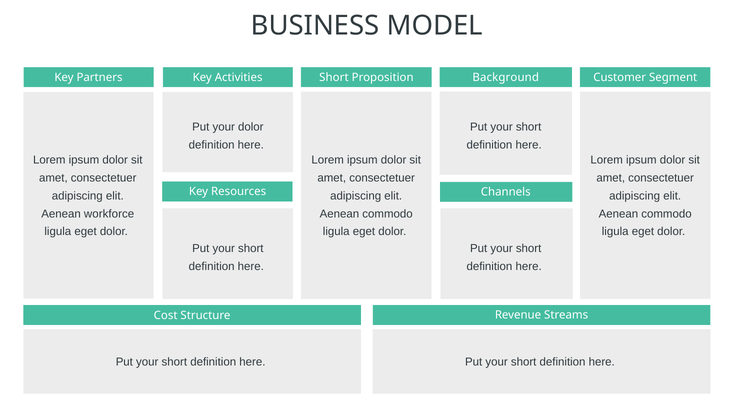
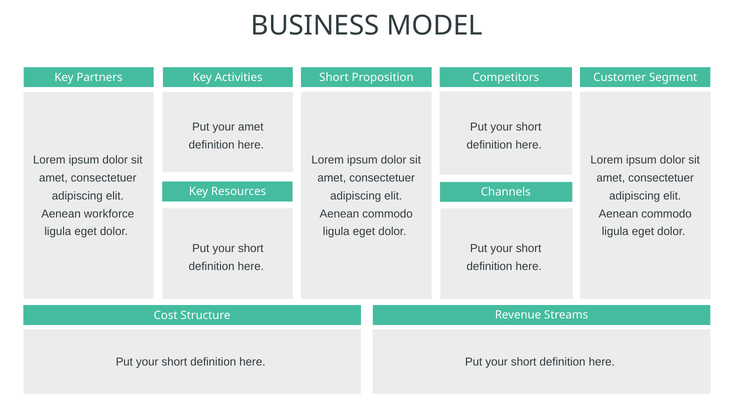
Background: Background -> Competitors
your dolor: dolor -> amet
